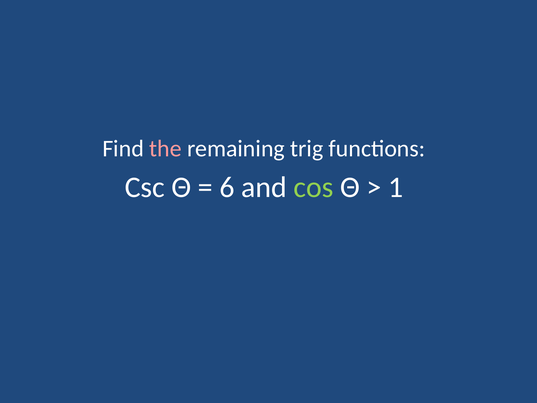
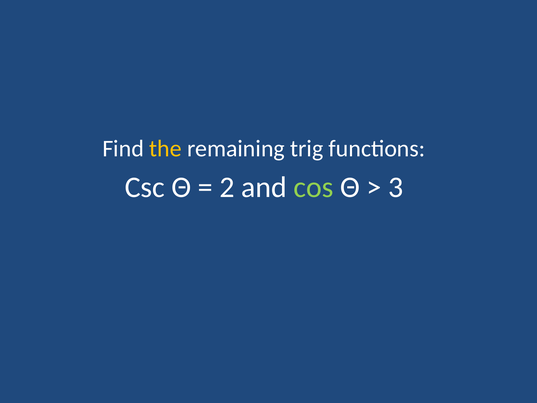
the colour: pink -> yellow
6: 6 -> 2
1: 1 -> 3
